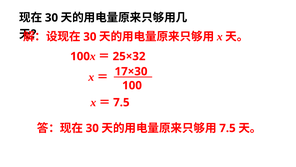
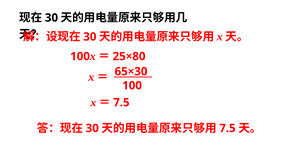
25×32: 25×32 -> 25×80
17×30: 17×30 -> 65×30
